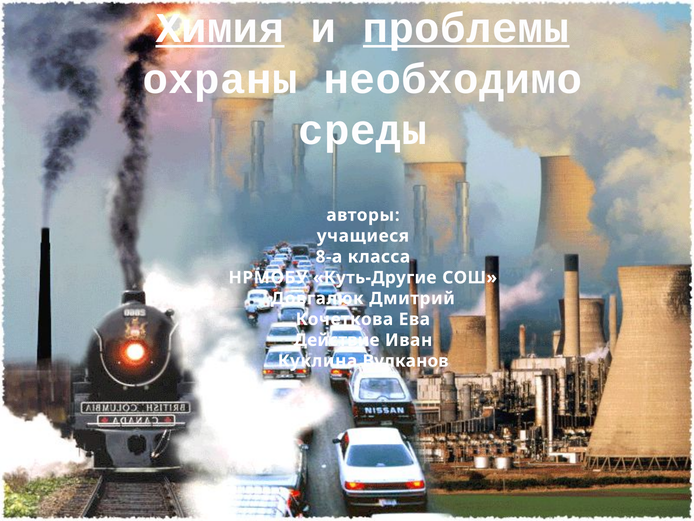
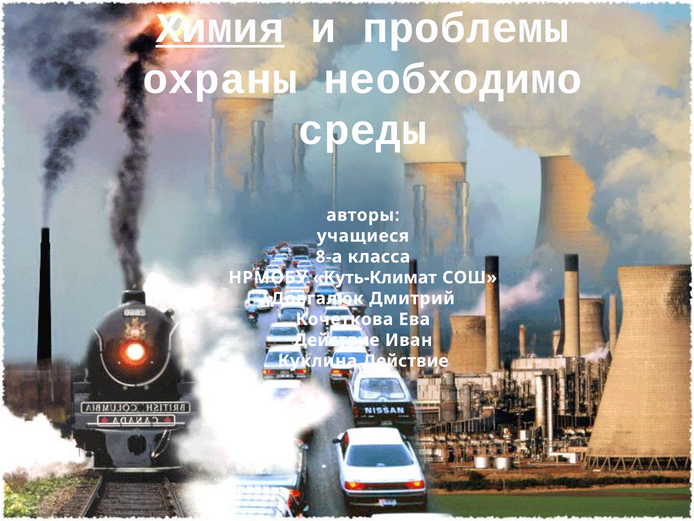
проблемы underline: present -> none
Куть-Другие: Куть-Другие -> Куть-Климат
Куклина Вулканов: Вулканов -> Действие
